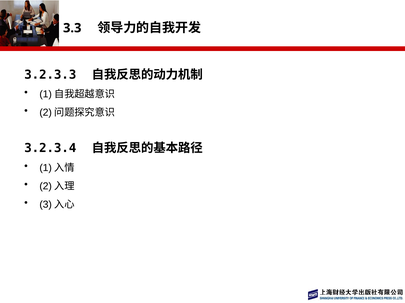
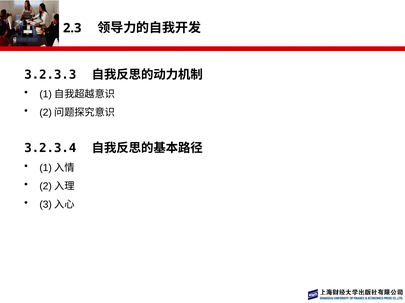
3.3: 3.3 -> 2.3
